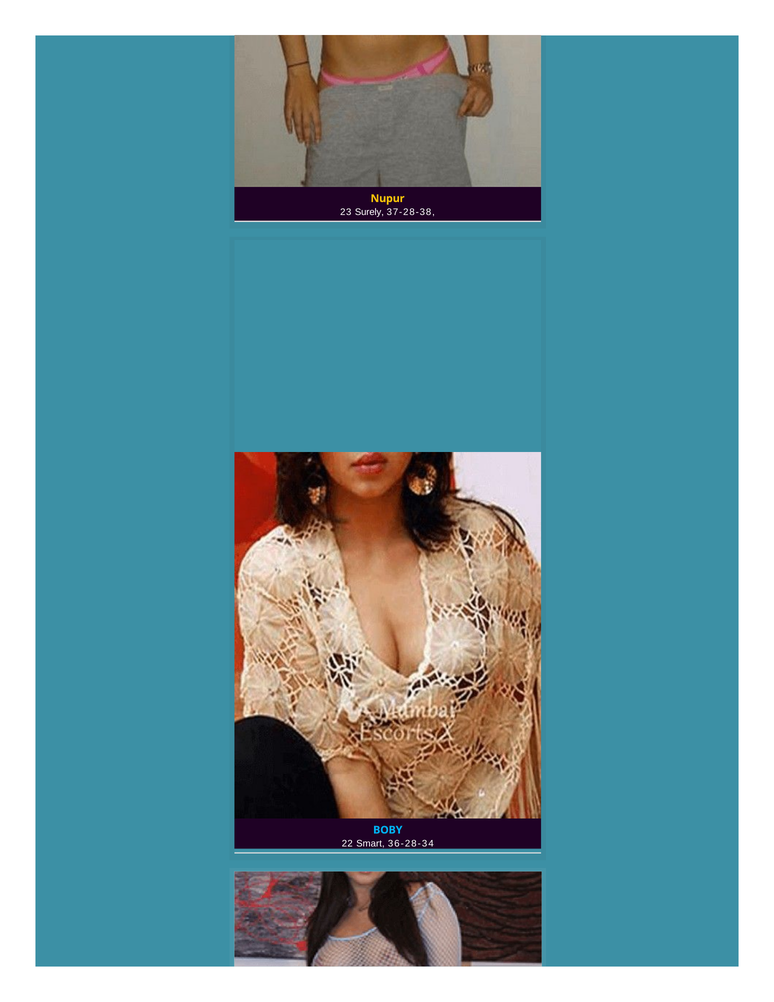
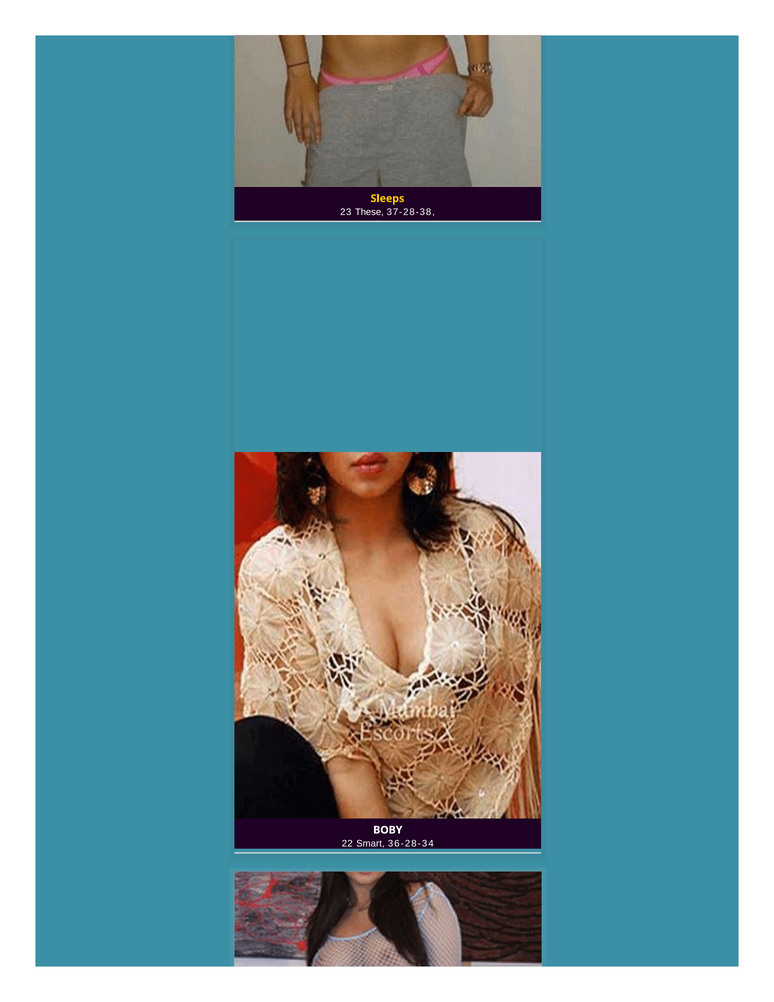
Nupur: Nupur -> Sleeps
Surely: Surely -> These
BOBY colour: light blue -> white
